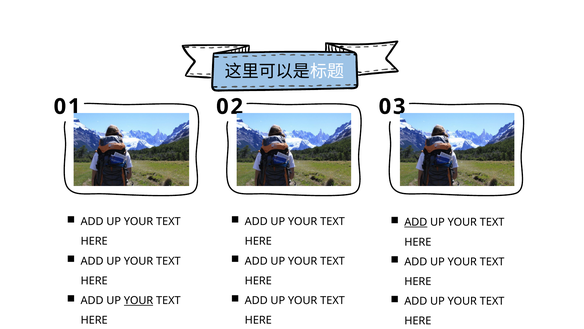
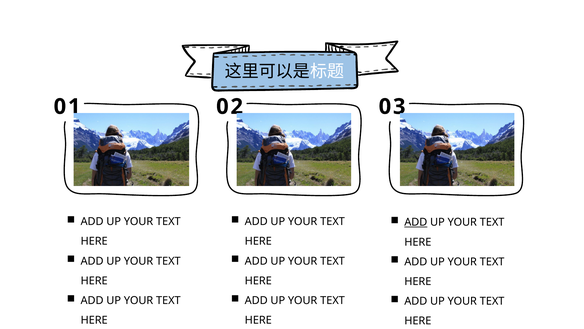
YOUR at (139, 300) underline: present -> none
